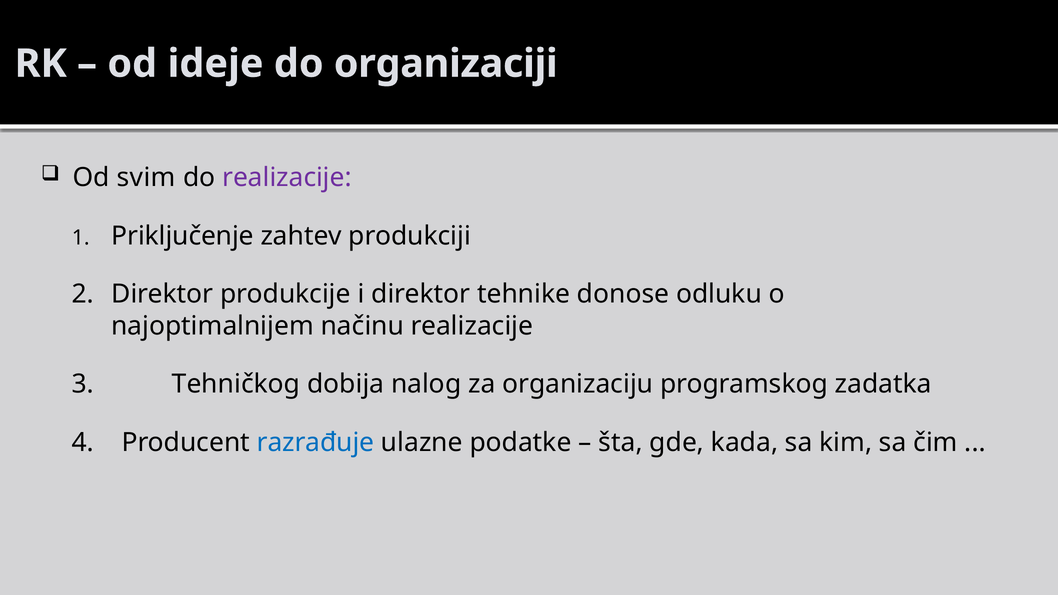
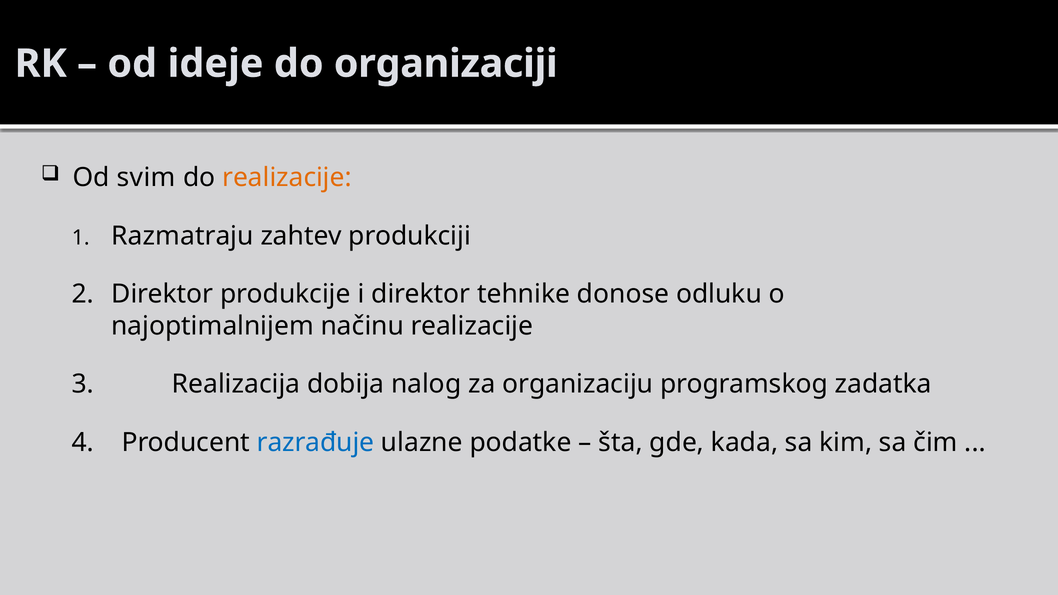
realizacije at (287, 178) colour: purple -> orange
Priključenje: Priključenje -> Razmatraju
Tehničkog: Tehničkog -> Realizacija
